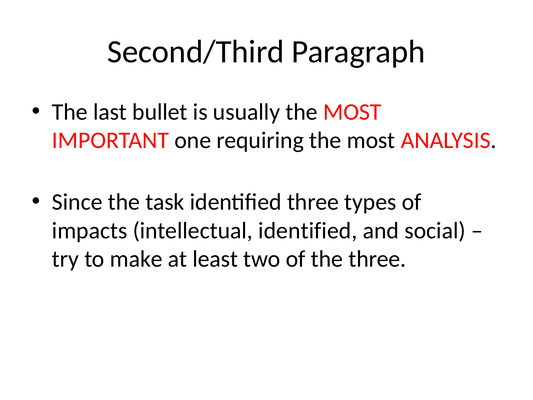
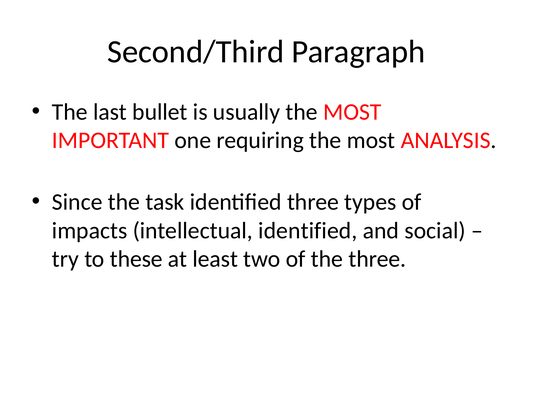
make: make -> these
